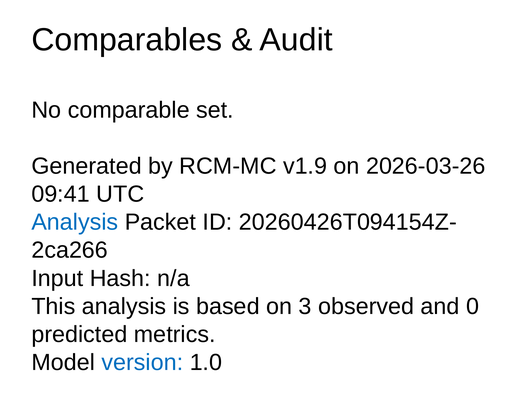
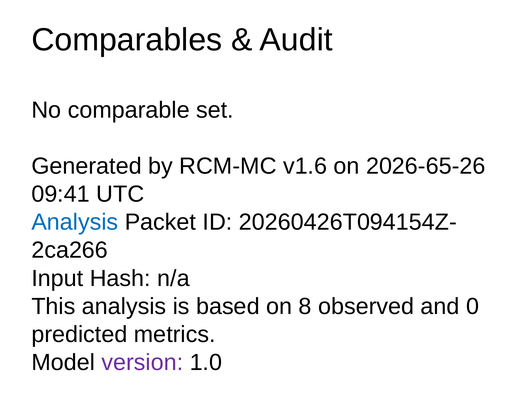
v1.9: v1.9 -> v1.6
2026-03-26: 2026-03-26 -> 2026-65-26
3: 3 -> 8
version colour: blue -> purple
